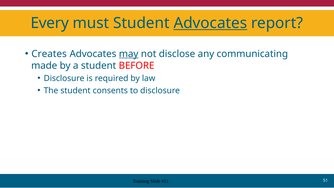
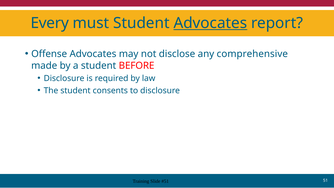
Creates: Creates -> Offense
may underline: present -> none
communicating: communicating -> comprehensive
